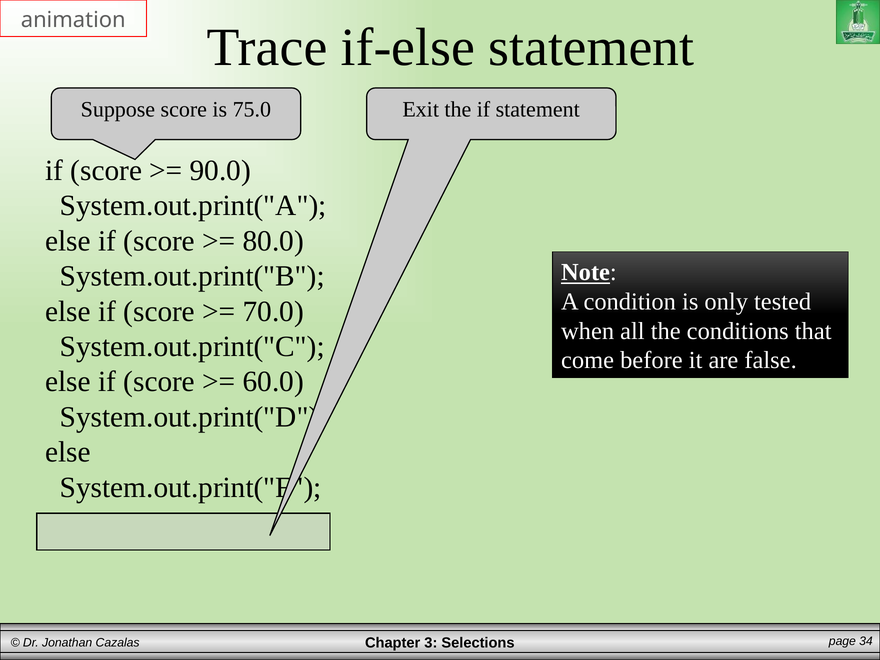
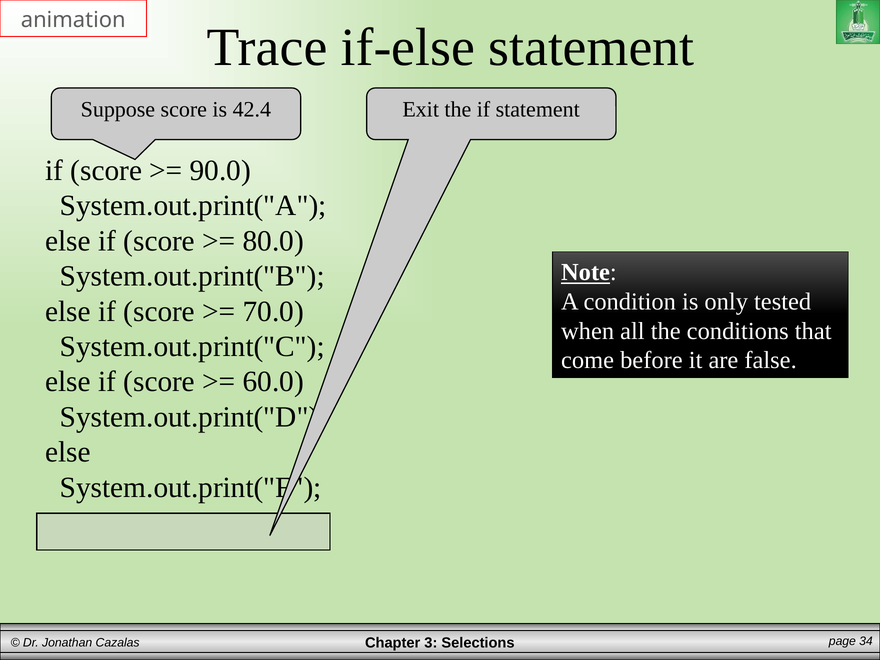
75.0: 75.0 -> 42.4
